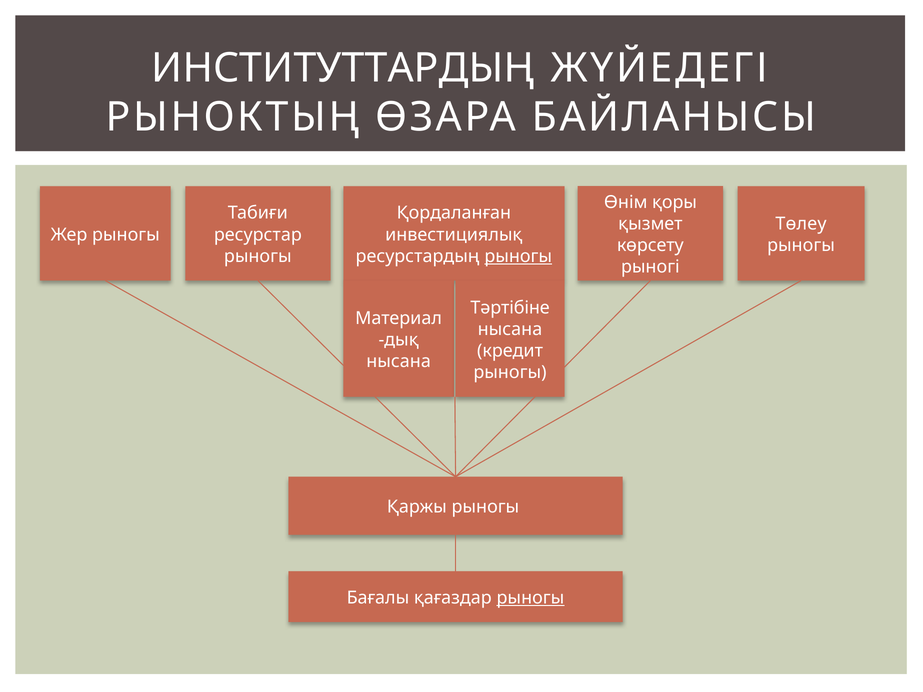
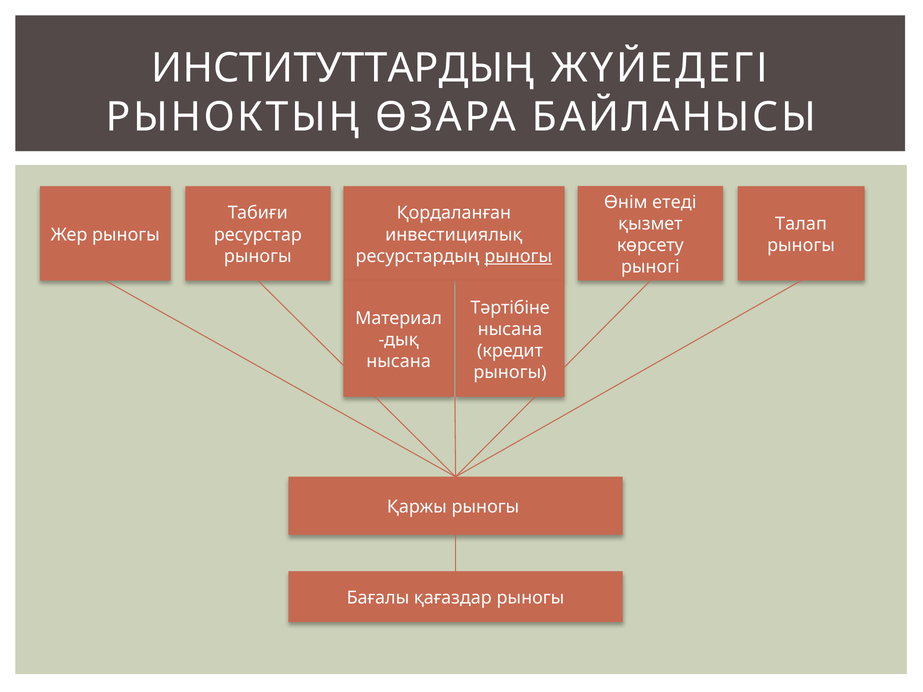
қоры: қоры -> етеді
Төлеу: Төлеу -> Талап
рыногы at (530, 598) underline: present -> none
